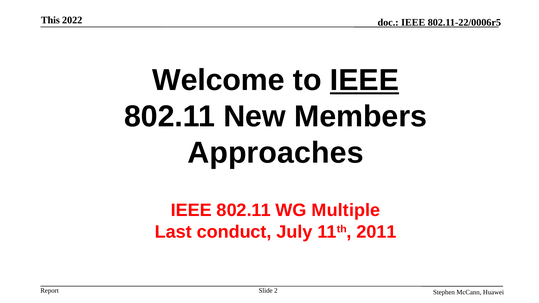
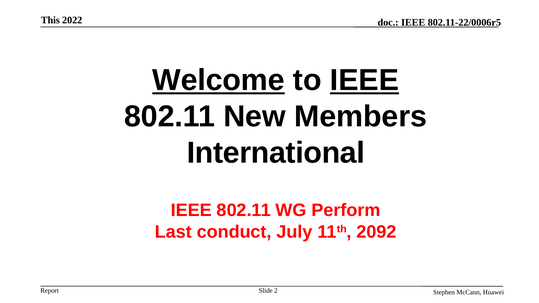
Welcome underline: none -> present
Approaches: Approaches -> International
Multiple: Multiple -> Perform
2011: 2011 -> 2092
